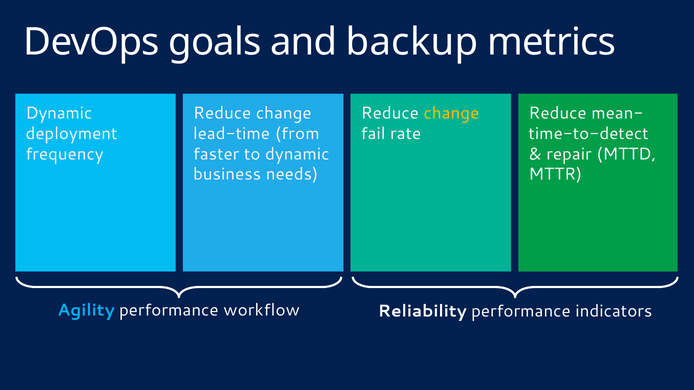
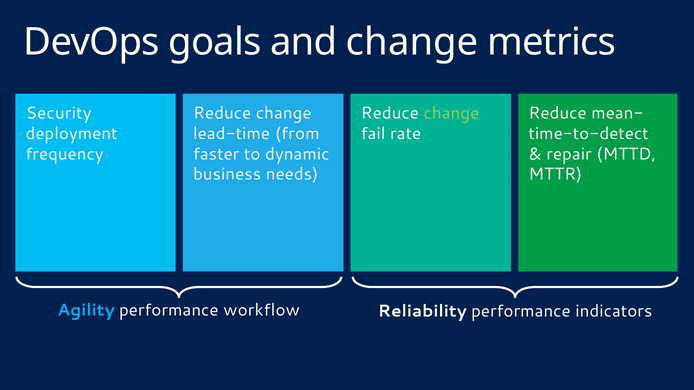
and backup: backup -> change
Dynamic at (59, 113): Dynamic -> Security
change at (451, 113) colour: yellow -> light green
